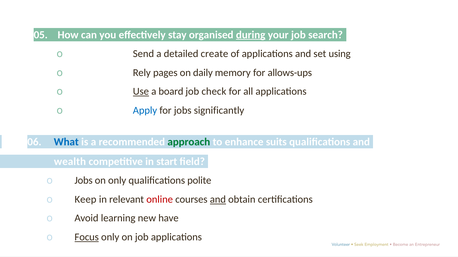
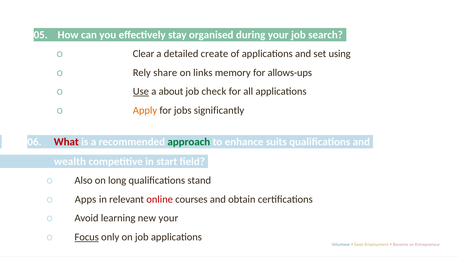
during underline: present -> none
Send: Send -> Clear
pages: pages -> share
daily: daily -> links
board: board -> about
Apply colour: blue -> orange
What colour: blue -> red
o Jobs: Jobs -> Also
on only: only -> long
polite: polite -> stand
Keep: Keep -> Apps
and at (218, 200) underline: present -> none
new have: have -> your
